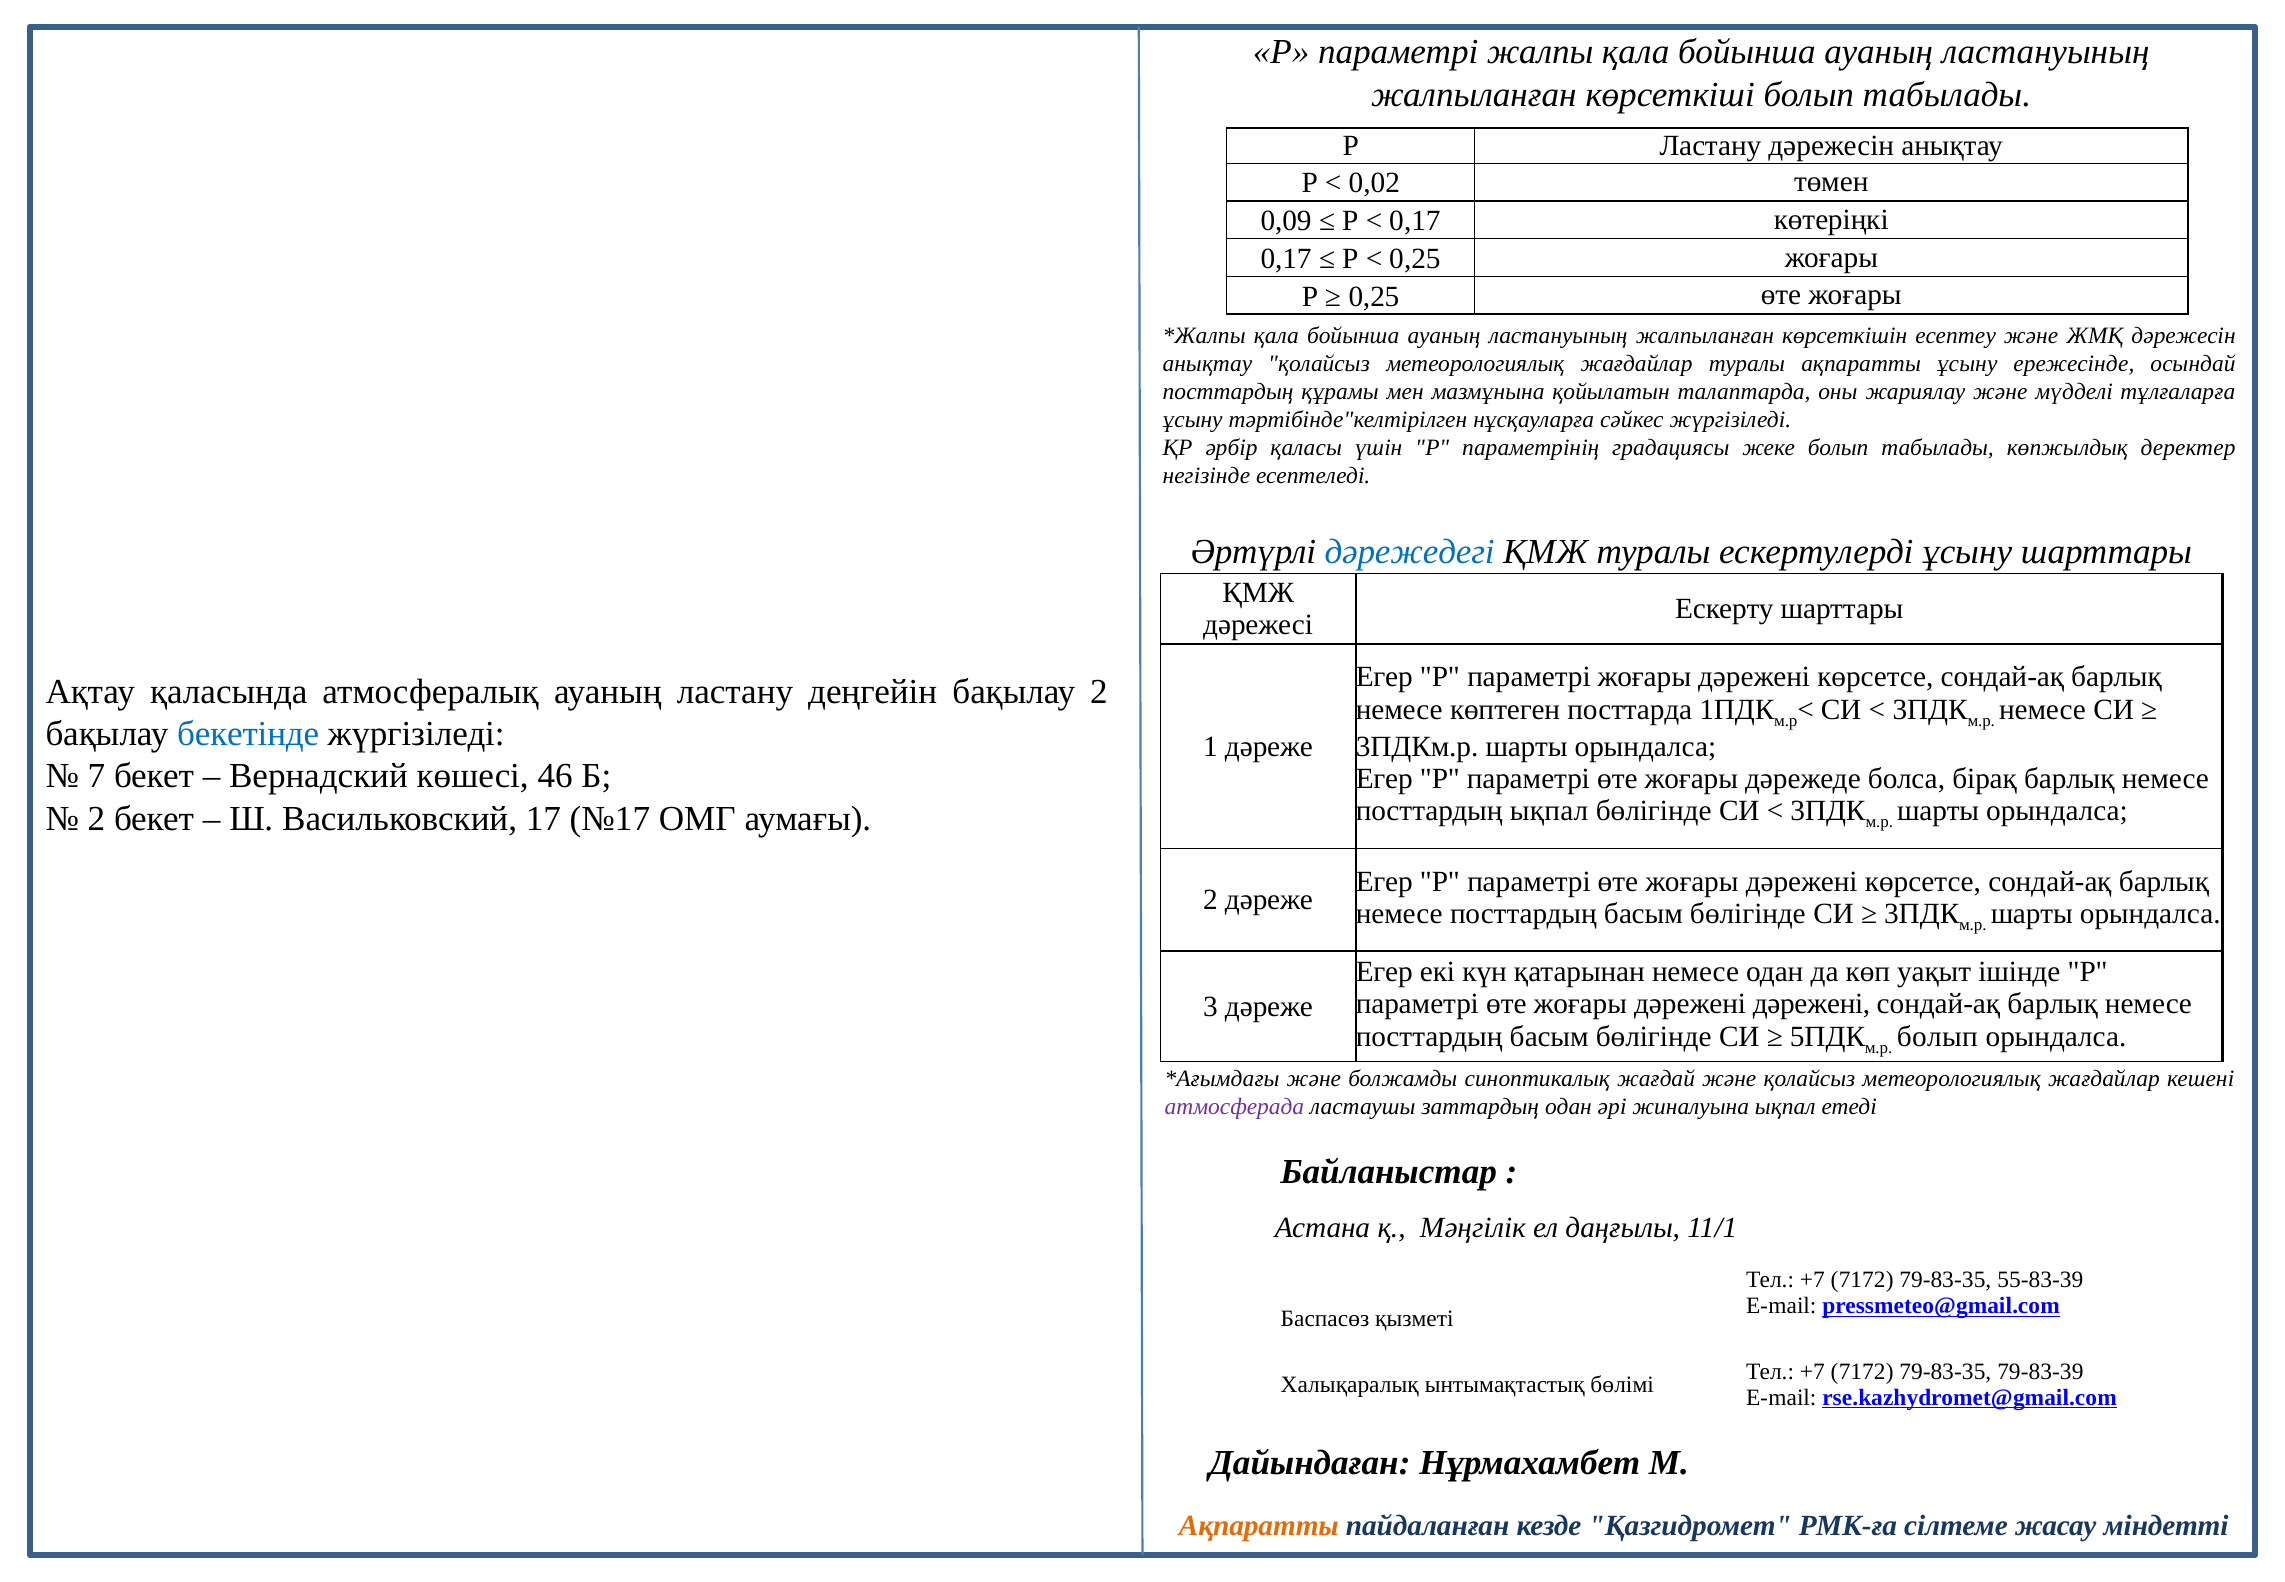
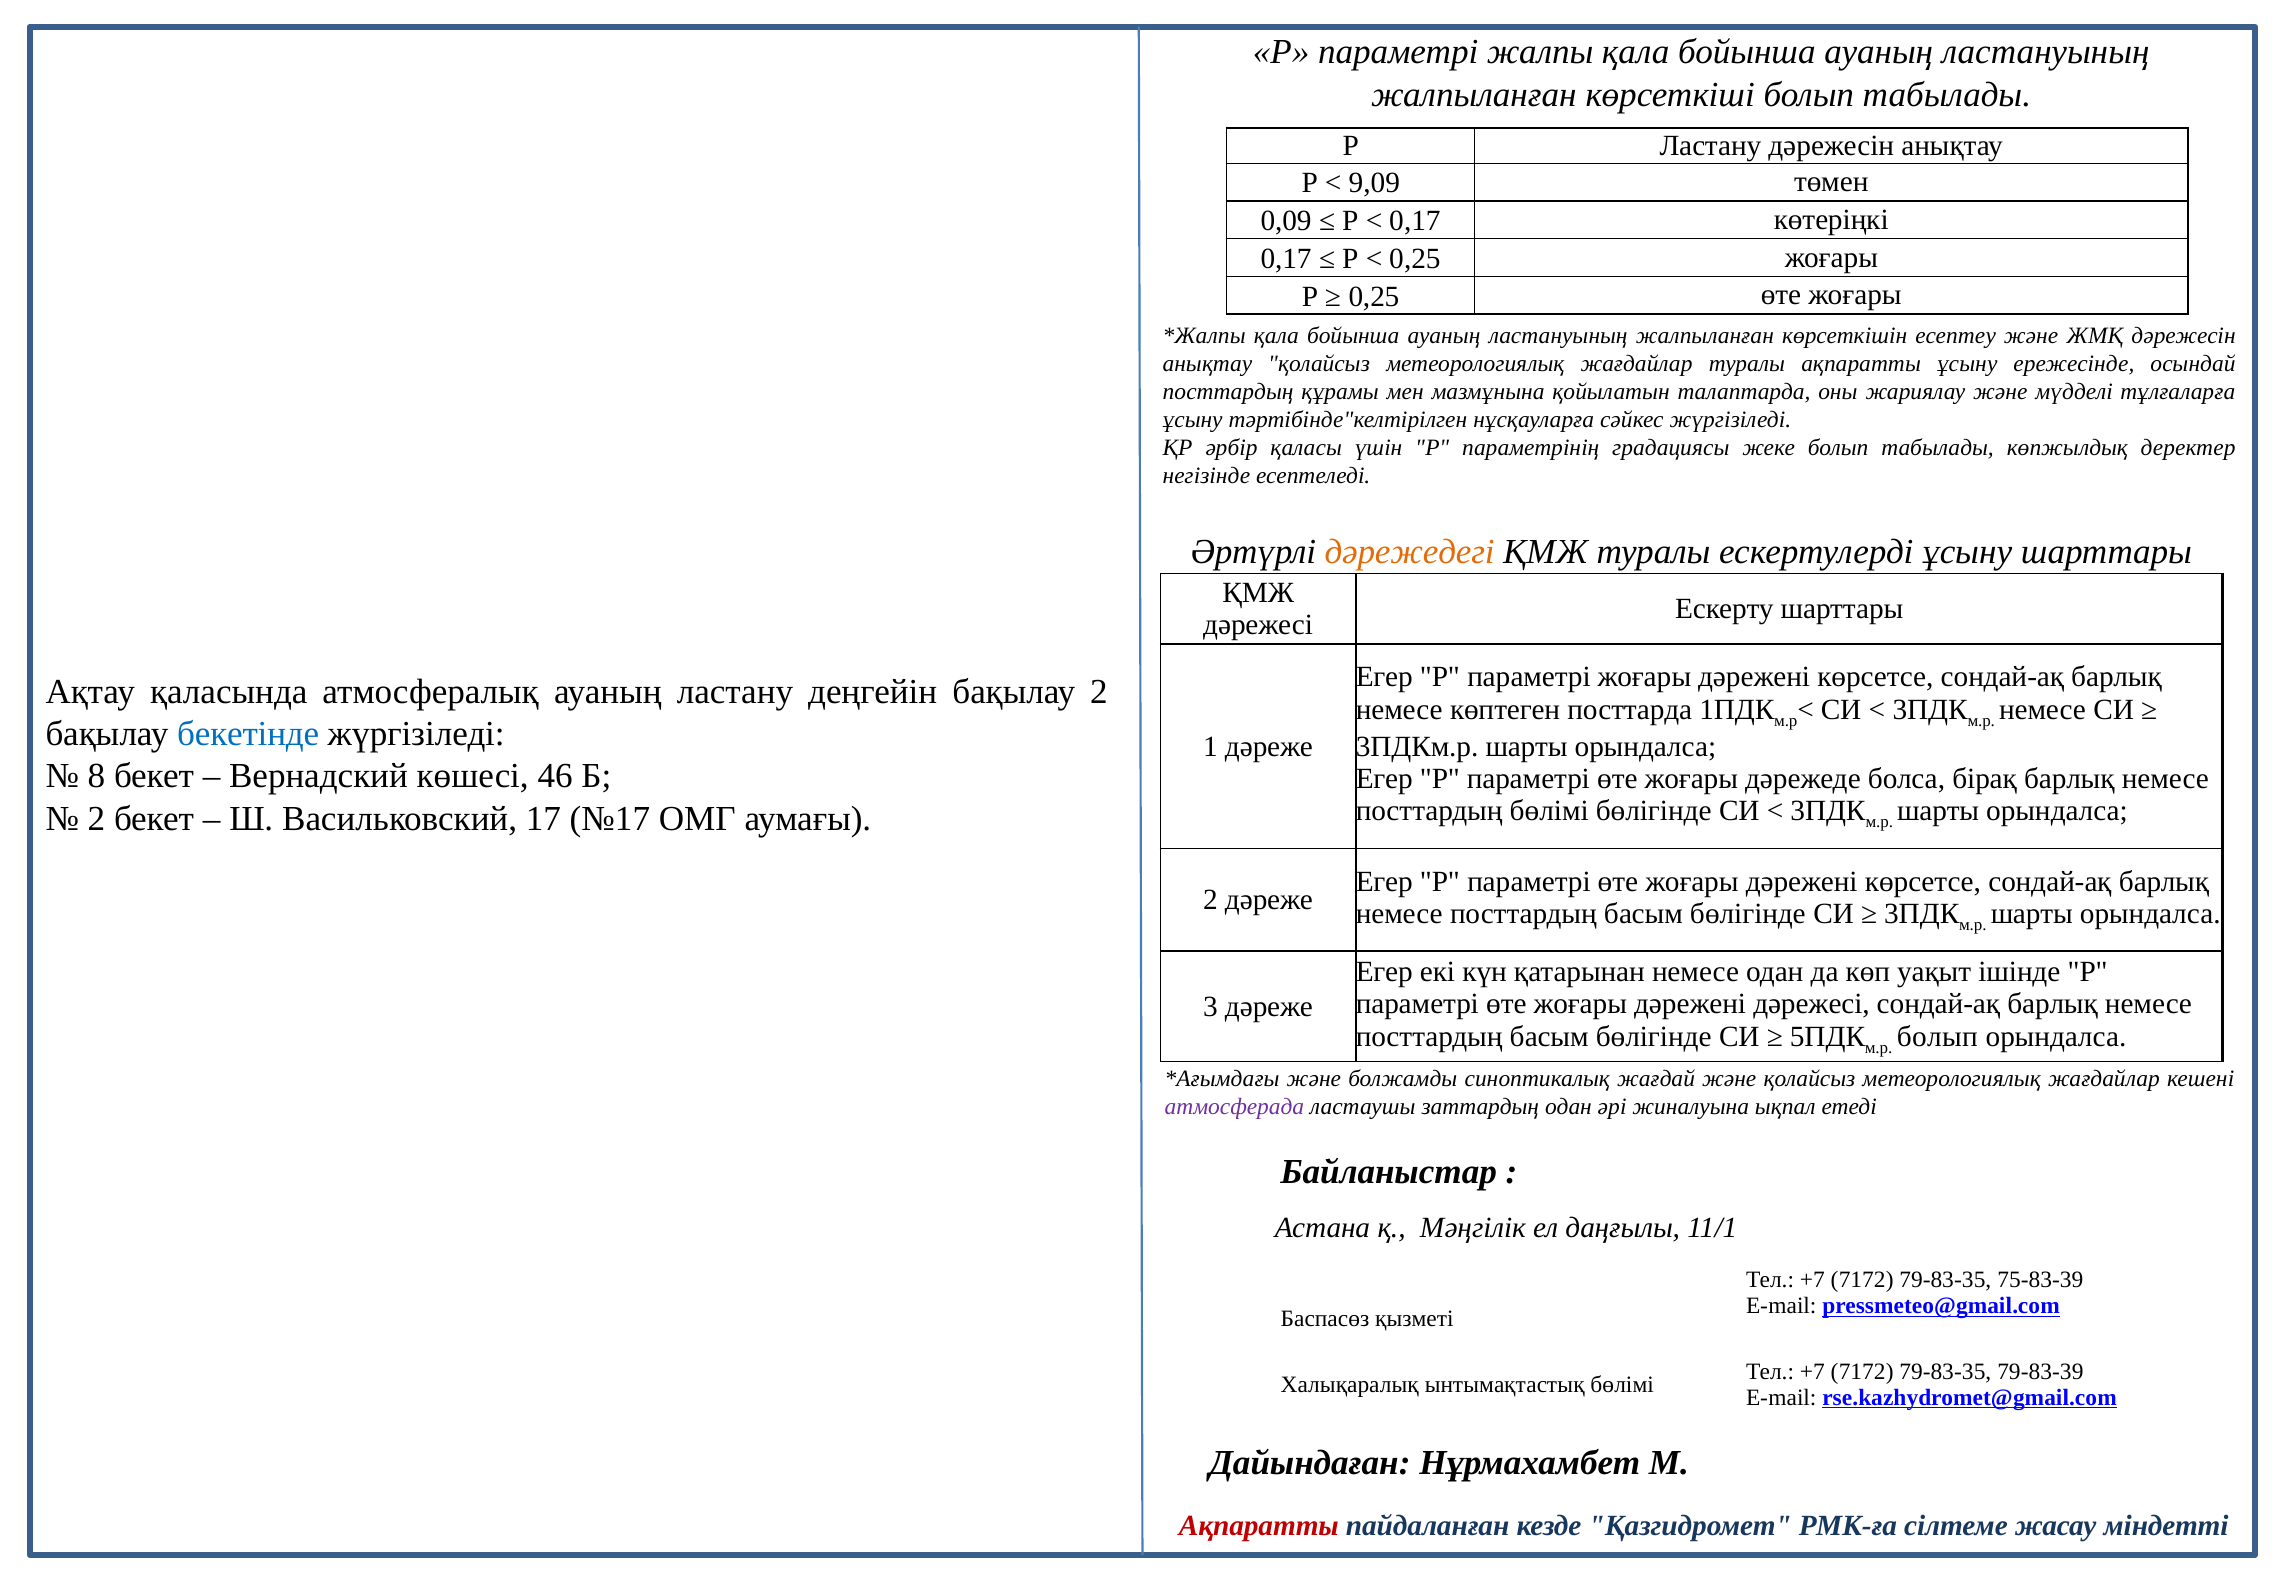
0,02: 0,02 -> 9,09
дәрежедегі colour: blue -> orange
7: 7 -> 8
посттардың ықпал: ықпал -> бөлімі
дәрежені дәрежені: дәрежені -> дәрежесі
55-83-39: 55-83-39 -> 75-83-39
Ақпаратты at (1259, 1526) colour: orange -> red
